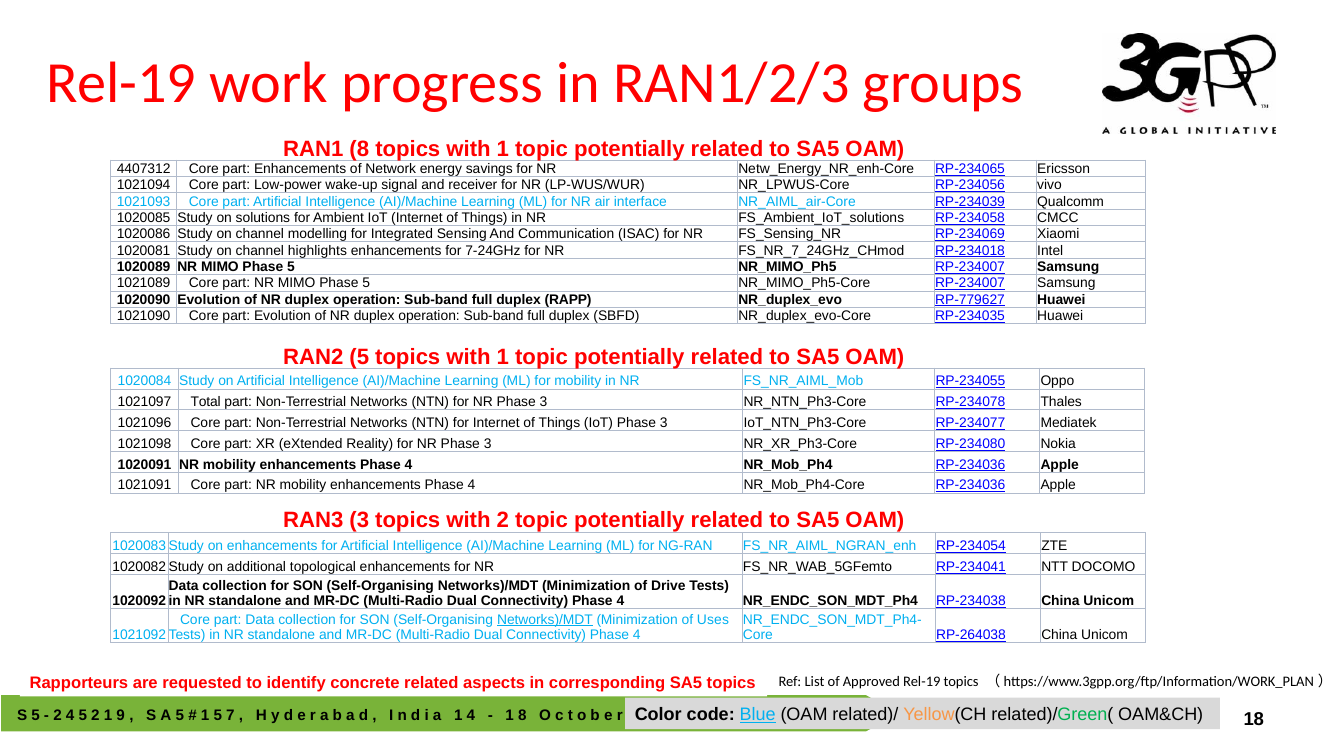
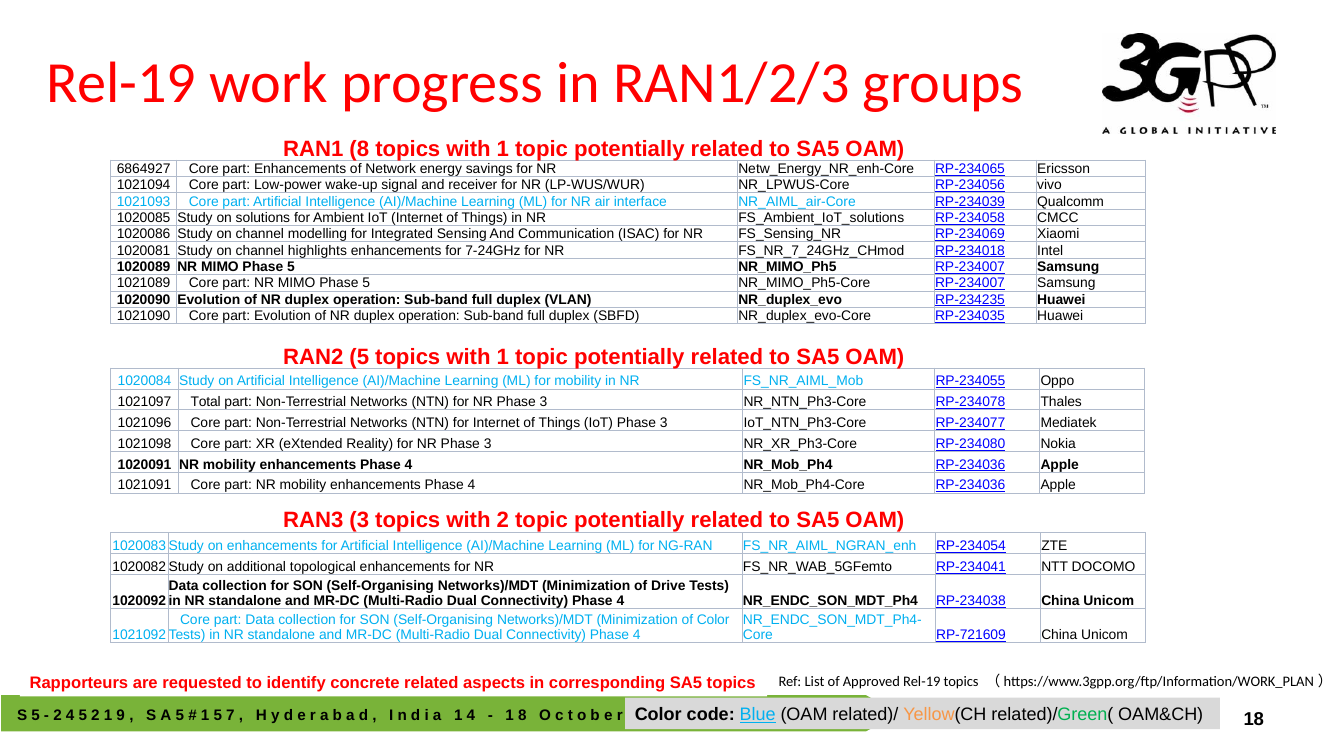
4407312: 4407312 -> 6864927
RAPP: RAPP -> VLAN
RP-779627: RP-779627 -> RP-234235
Networks)/MDT at (545, 619) underline: present -> none
of Uses: Uses -> Color
RP-264038: RP-264038 -> RP-721609
